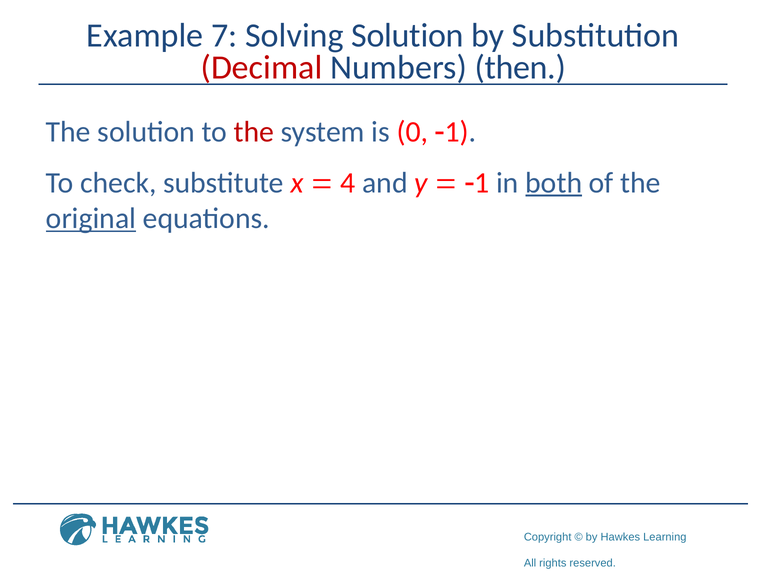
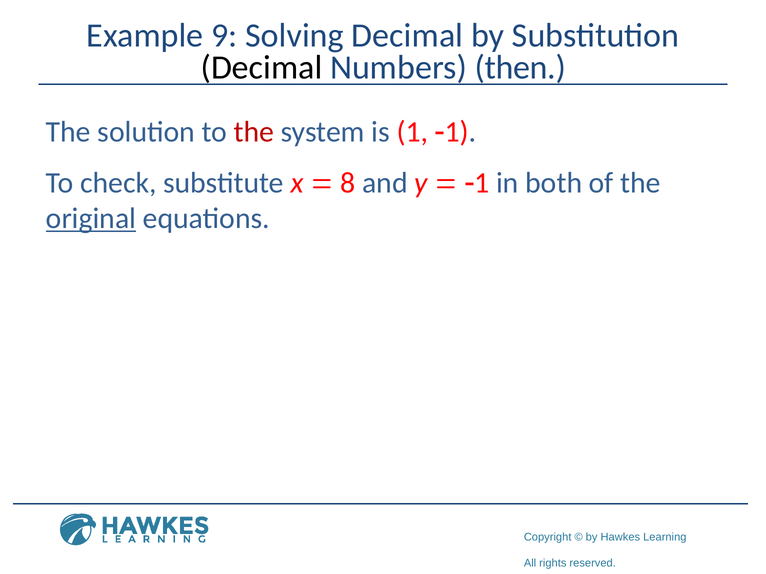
7: 7 -> 9
Solving Solution: Solution -> Decimal
Decimal at (262, 67) colour: red -> black
0: 0 -> 1
4: 4 -> 8
both underline: present -> none
